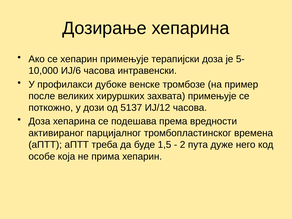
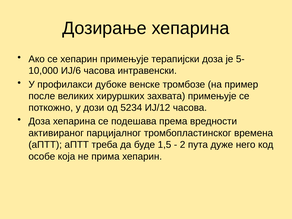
5137: 5137 -> 5234
